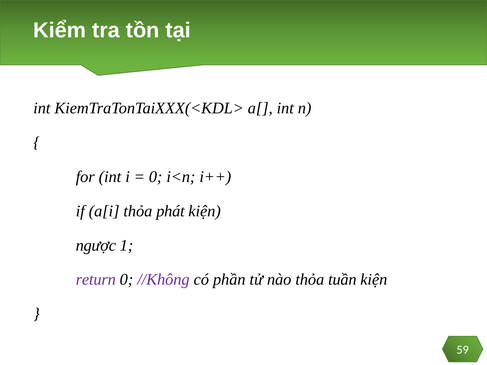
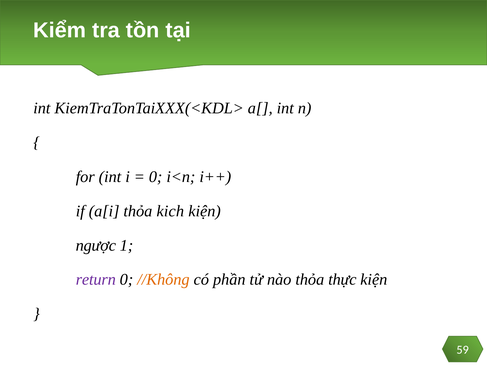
phát: phát -> kich
//Không colour: purple -> orange
tuần: tuần -> thực
